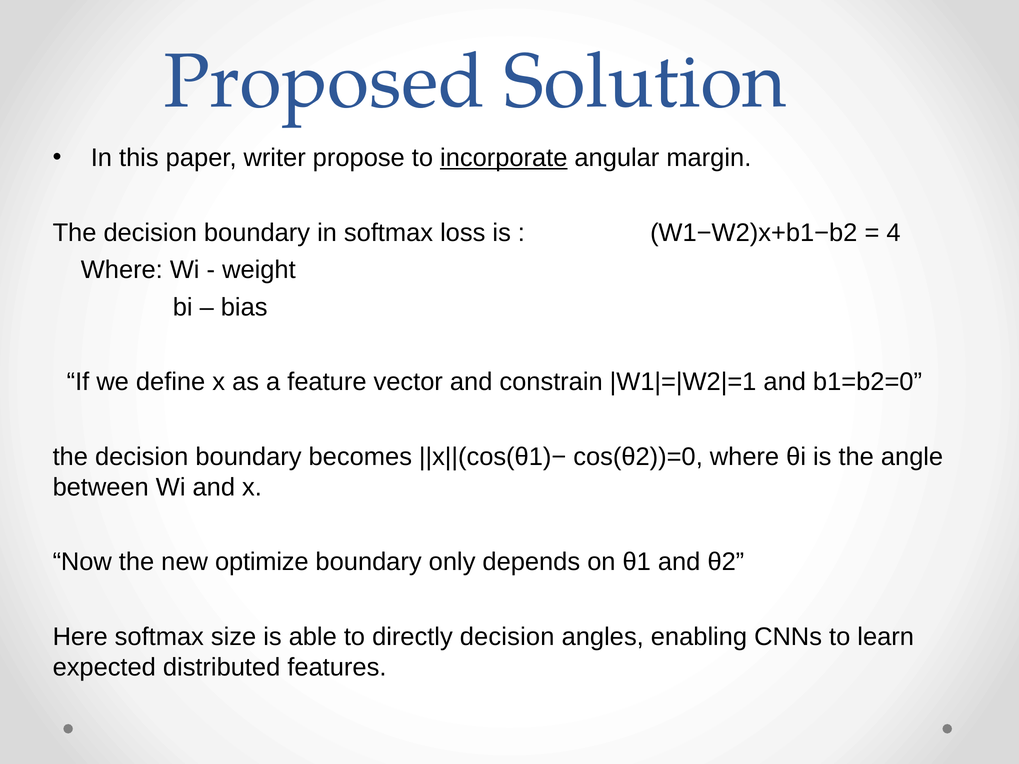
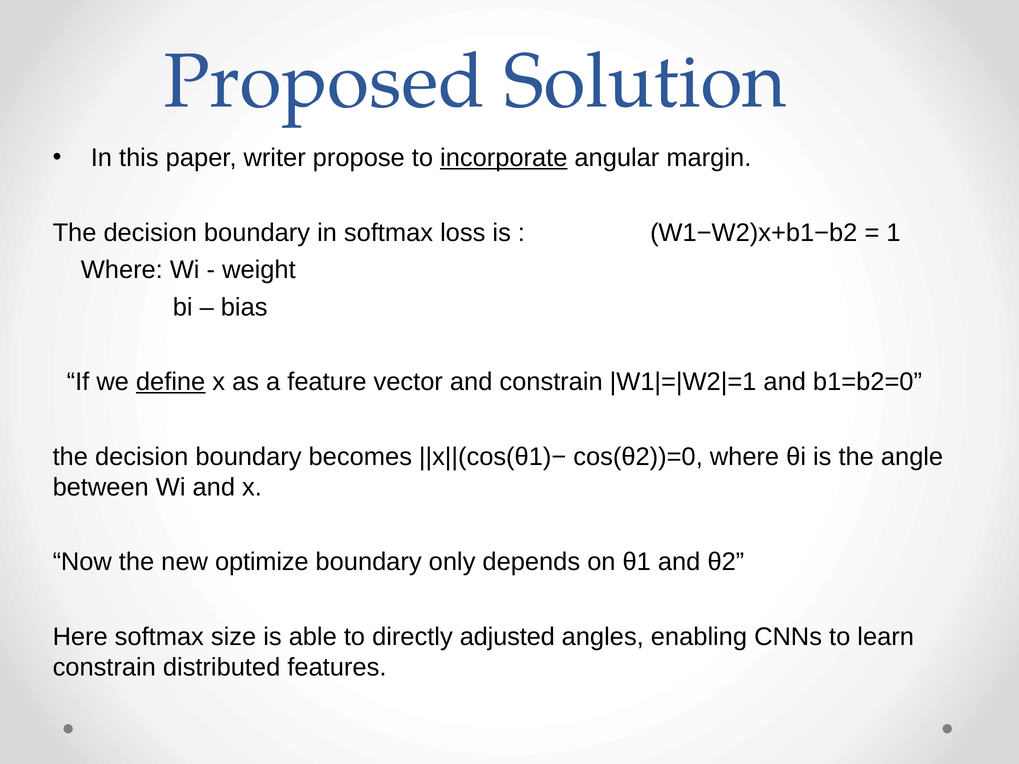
4: 4 -> 1
deﬁne underline: none -> present
directly decision: decision -> adjusted
expected at (104, 667): expected -> constrain
